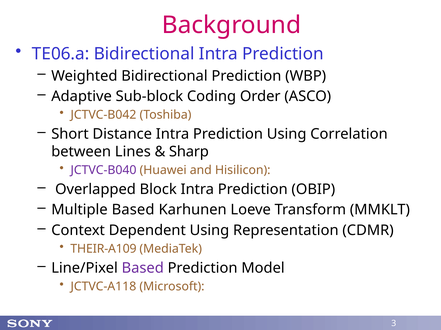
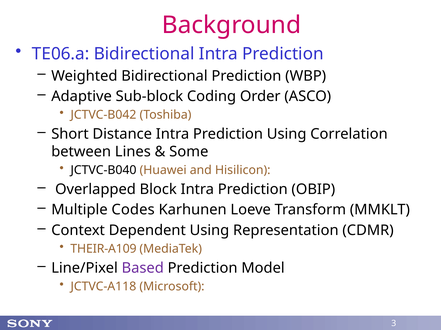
Sharp: Sharp -> Some
JCTVC-B040 colour: purple -> black
Multiple Based: Based -> Codes
